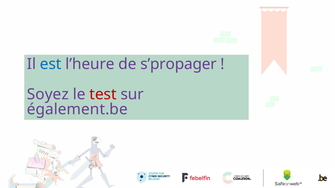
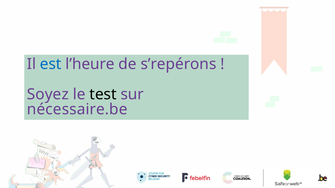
s’propager: s’propager -> s’repérons
test colour: red -> black
également.be: également.be -> nécessaire.be
